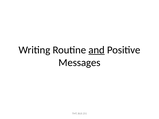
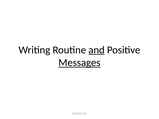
Messages underline: none -> present
